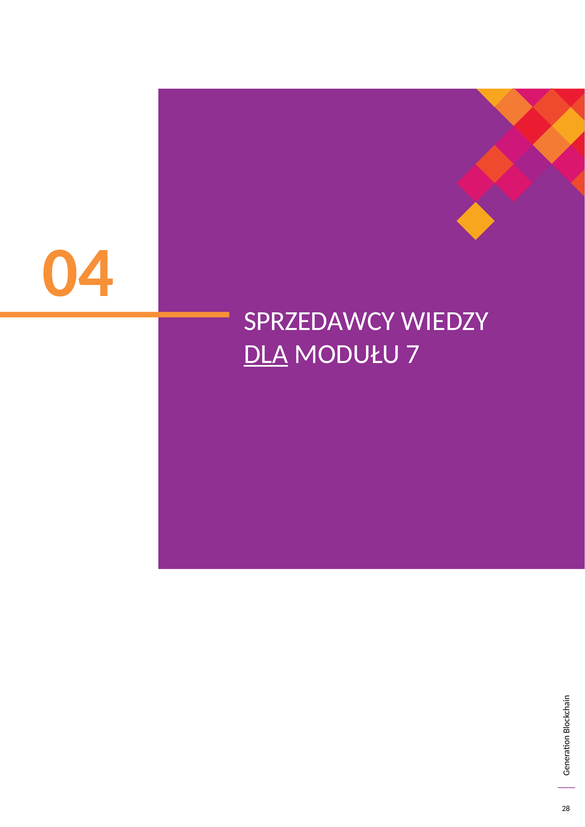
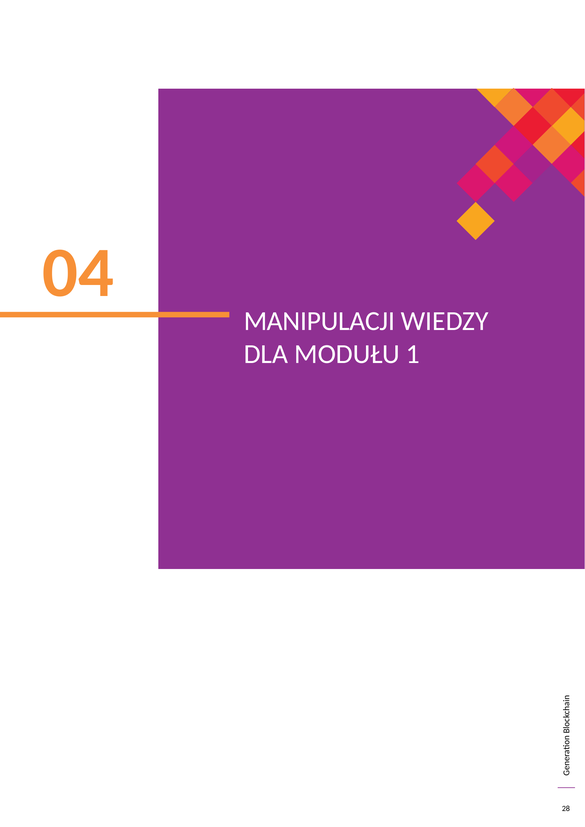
SPRZEDAWCY: SPRZEDAWCY -> MANIPULACJI
DLA underline: present -> none
7: 7 -> 1
